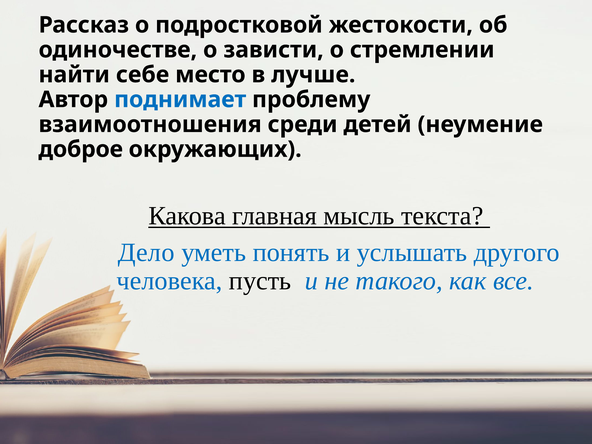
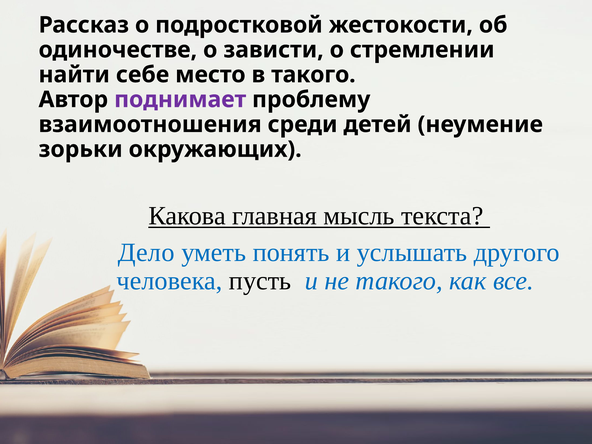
в лучше: лучше -> такого
поднимает colour: blue -> purple
доброе: доброе -> зорьки
